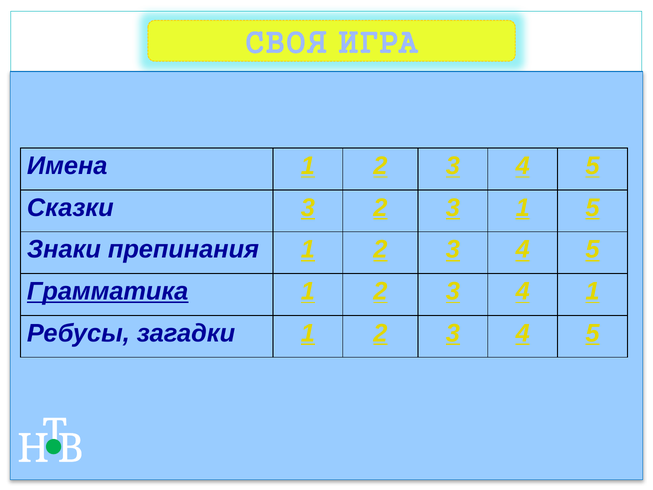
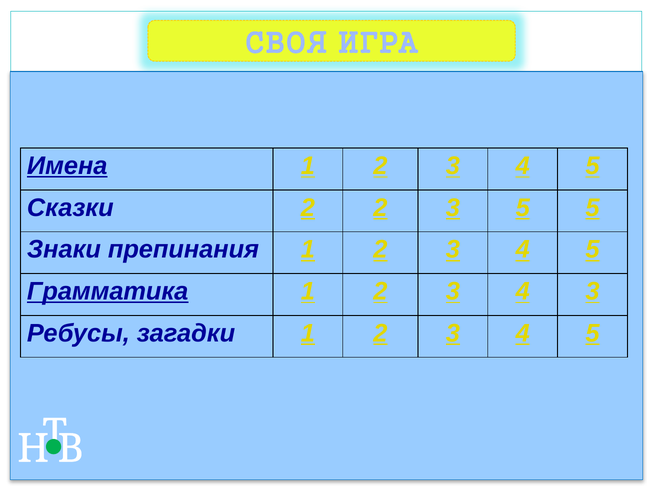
Имена underline: none -> present
Сказки 3: 3 -> 2
3 1: 1 -> 5
4 1: 1 -> 3
